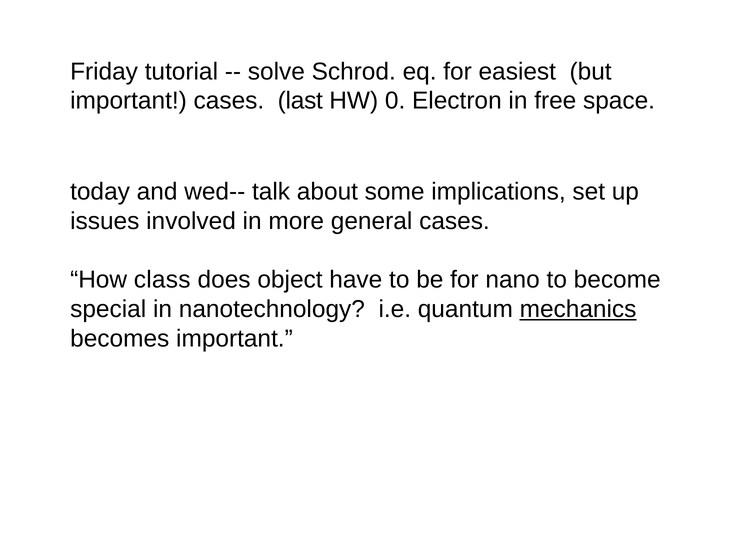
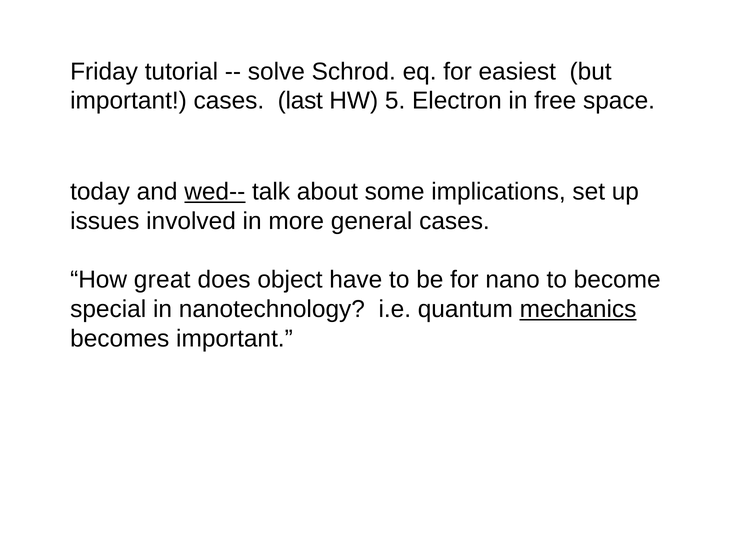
0: 0 -> 5
wed-- underline: none -> present
class: class -> great
